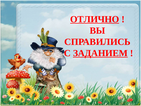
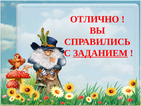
ОТЛИЧНО underline: present -> none
